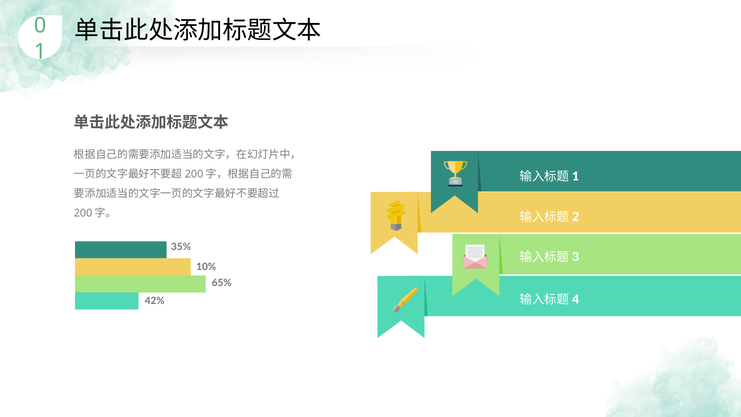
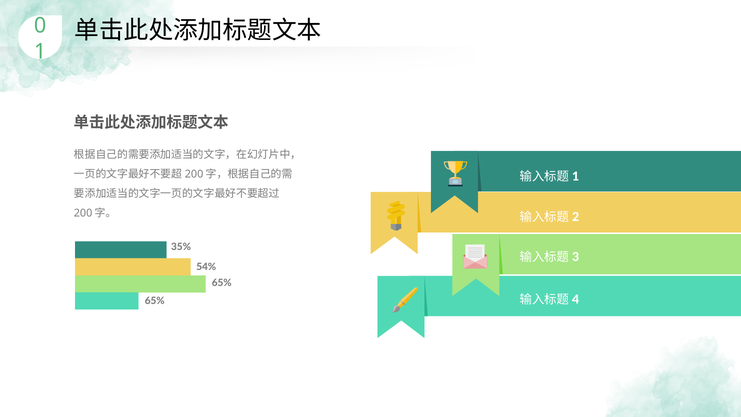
10%: 10% -> 54%
42% at (155, 301): 42% -> 65%
